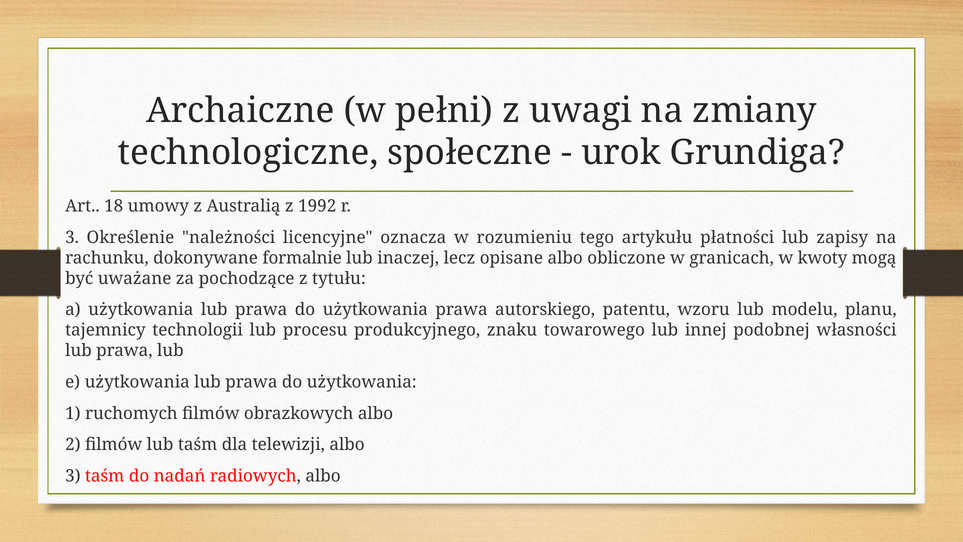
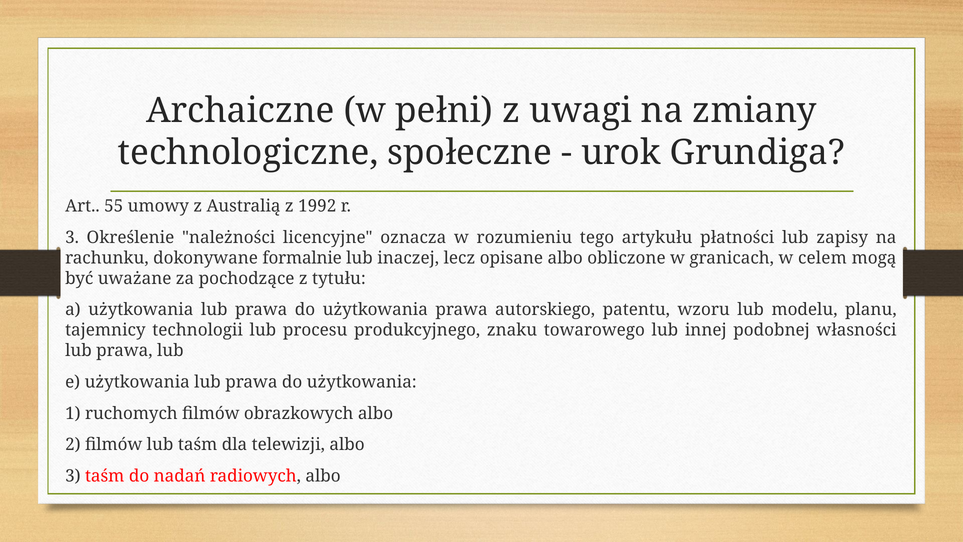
18: 18 -> 55
kwoty: kwoty -> celem
